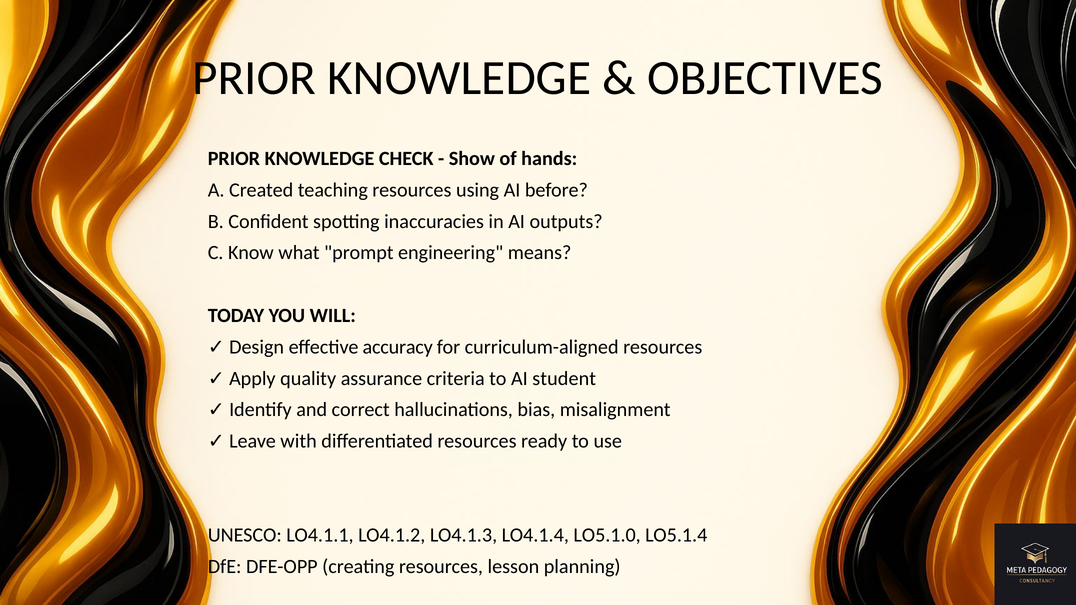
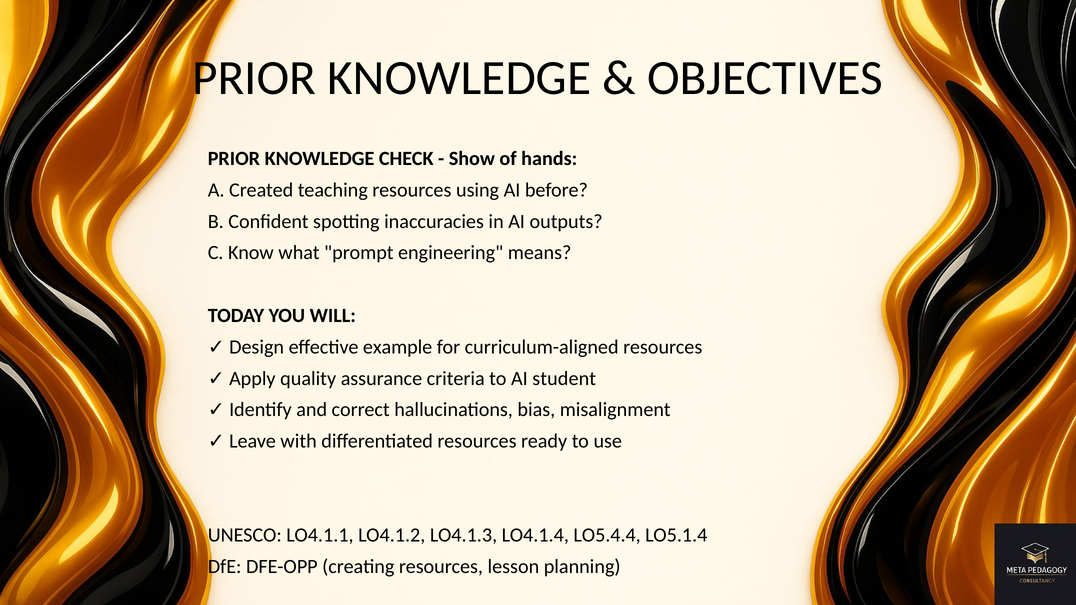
accuracy: accuracy -> example
LO5.1.0: LO5.1.0 -> LO5.4.4
